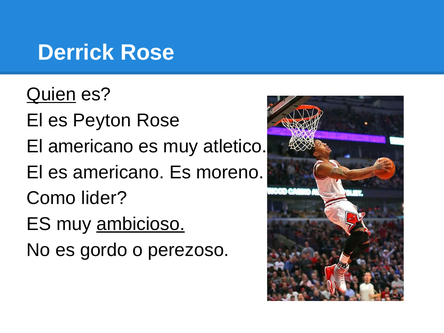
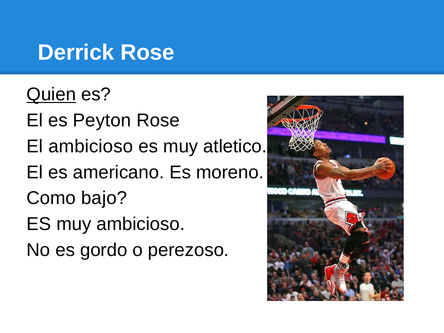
El americano: americano -> ambicioso
lider: lider -> bajo
ambicioso at (141, 224) underline: present -> none
